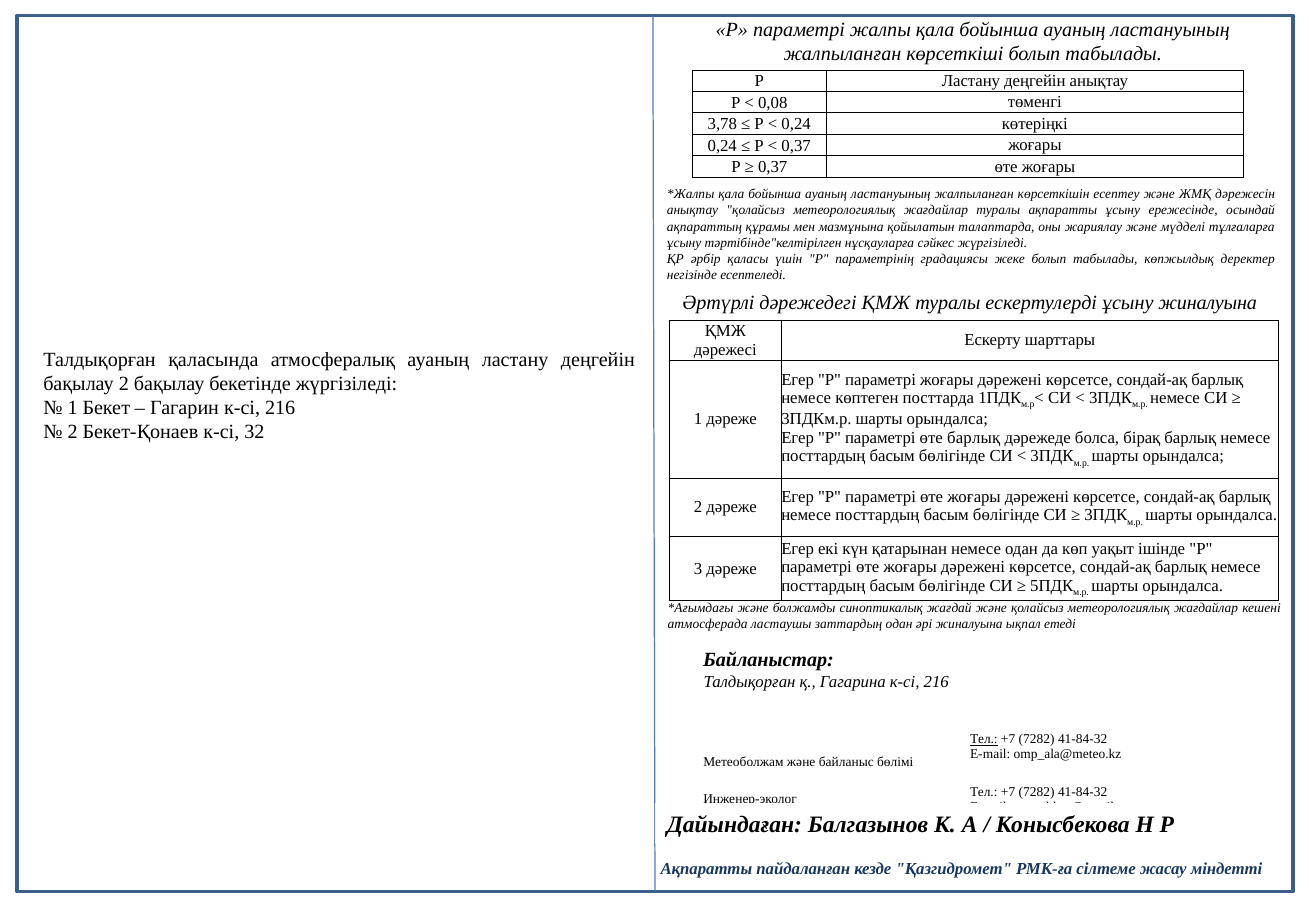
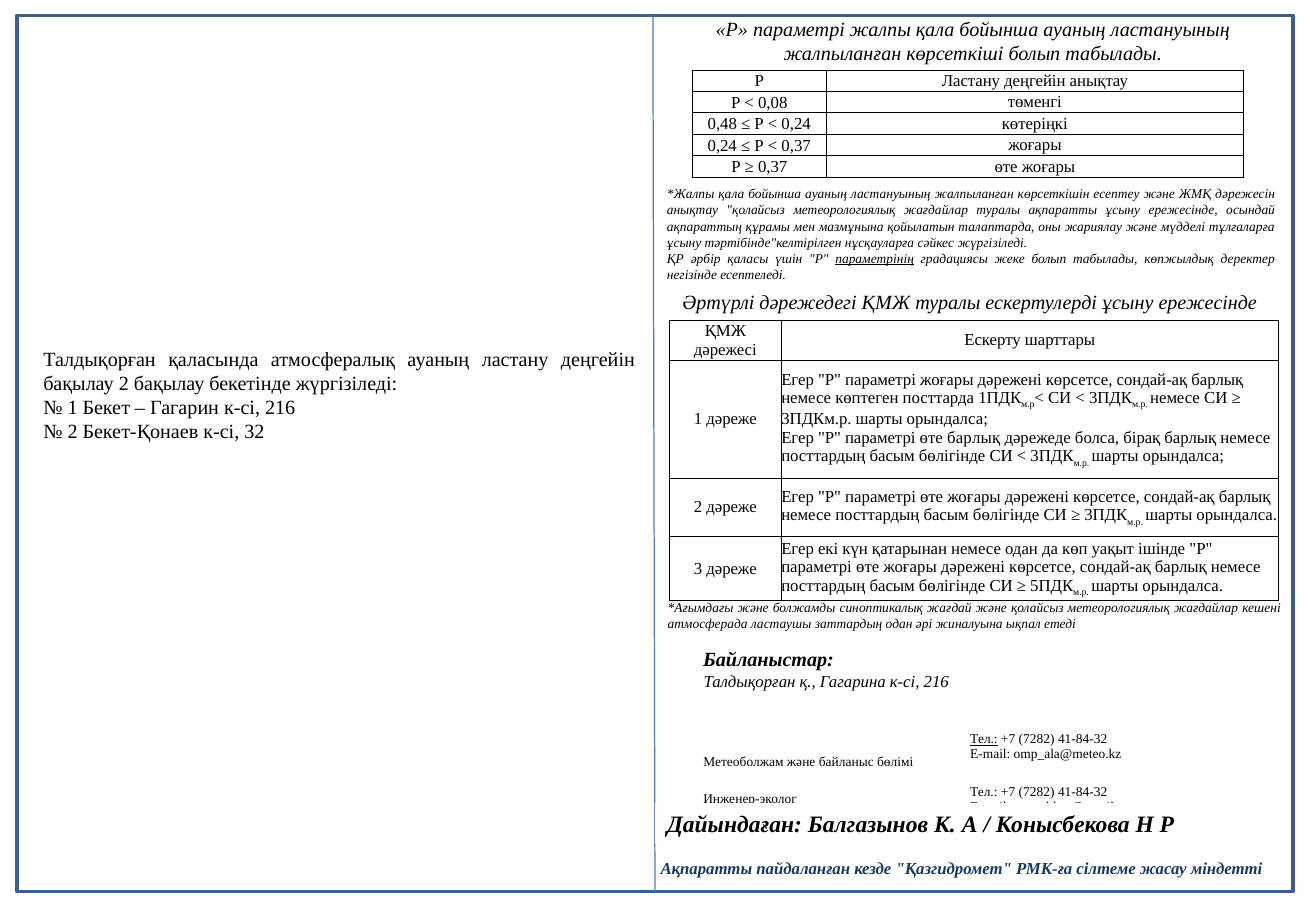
3,78: 3,78 -> 0,48
параметрінің underline: none -> present
ескертулерді ұсыну жиналуына: жиналуына -> ережесінде
